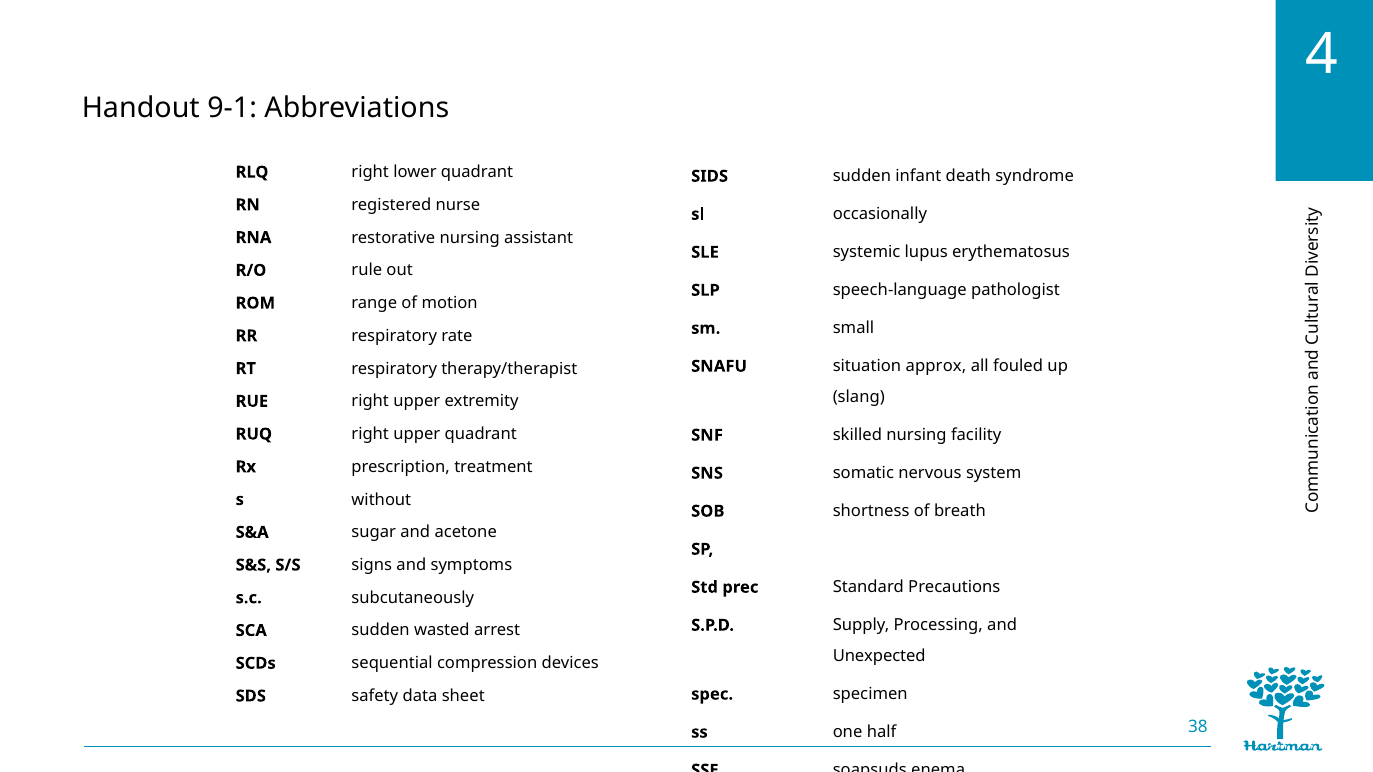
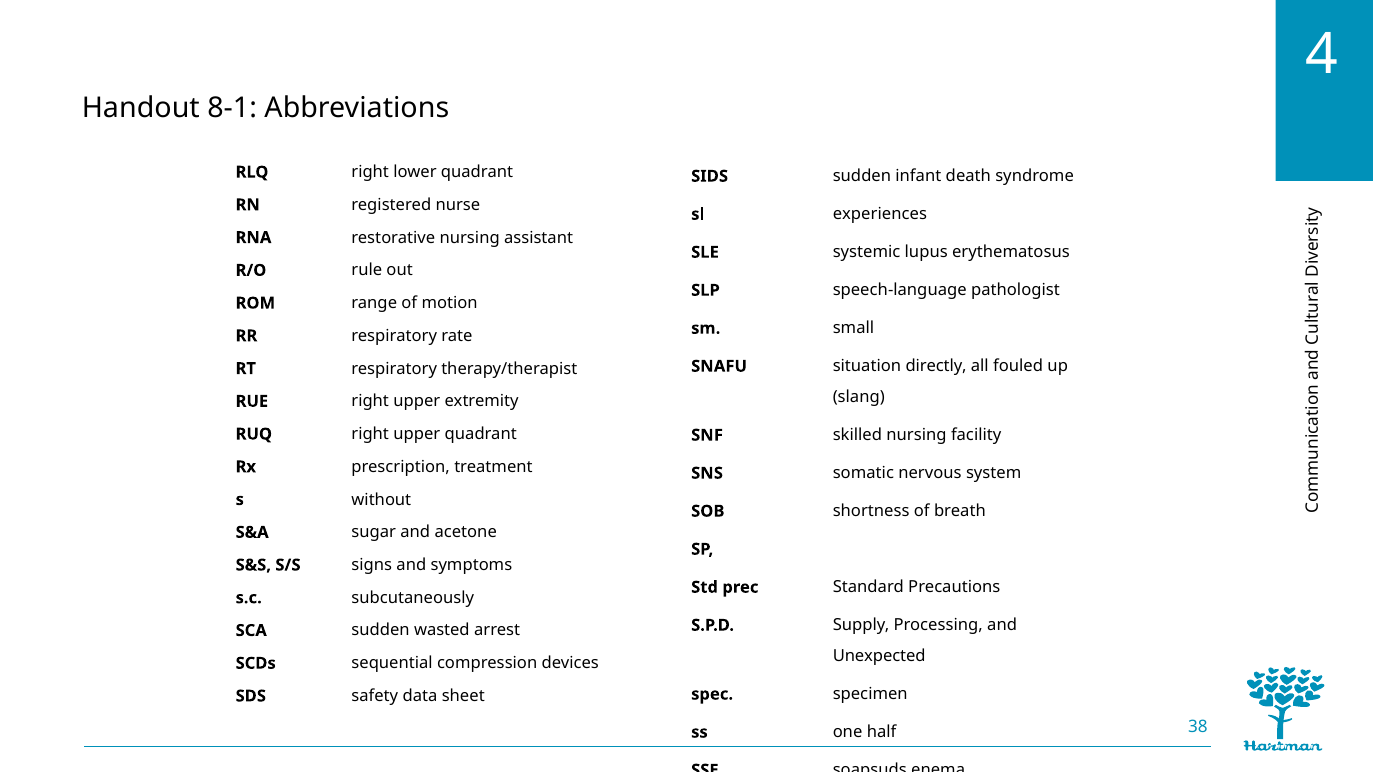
9-1: 9-1 -> 8-1
occasionally: occasionally -> experiences
approx: approx -> directly
